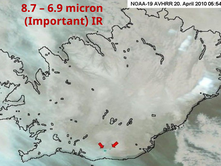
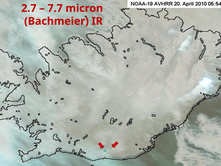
8.7: 8.7 -> 2.7
6.9: 6.9 -> 7.7
Important: Important -> Bachmeier
